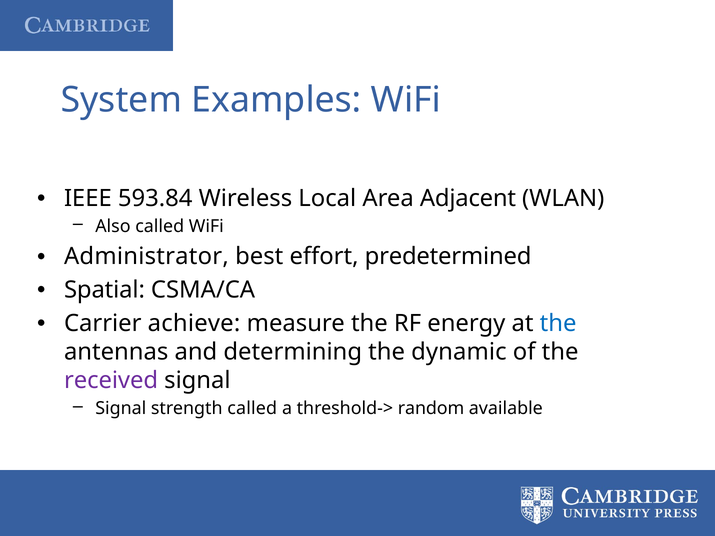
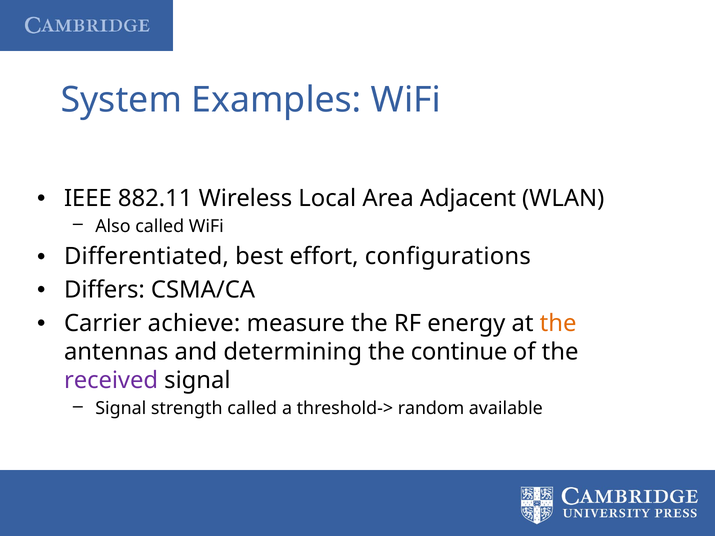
593.84: 593.84 -> 882.11
Administrator: Administrator -> Differentiated
predetermined: predetermined -> configurations
Spatial: Spatial -> Differs
the at (558, 323) colour: blue -> orange
dynamic: dynamic -> continue
